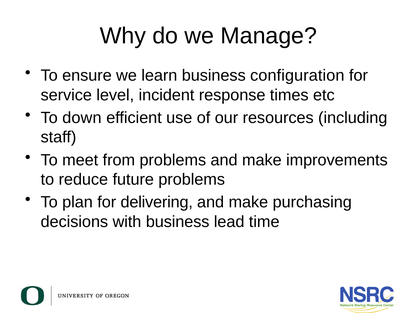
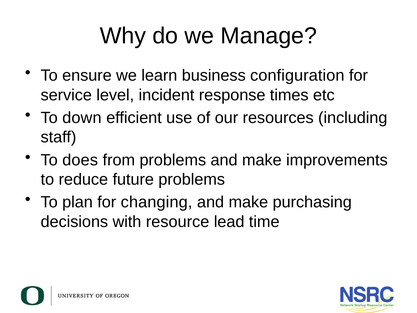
meet: meet -> does
delivering: delivering -> changing
with business: business -> resource
